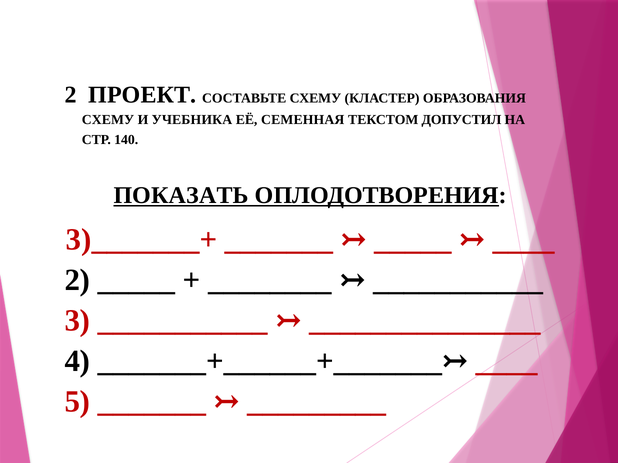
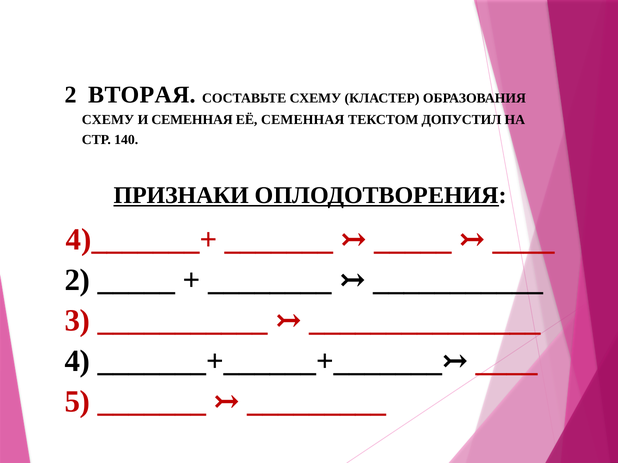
ПРОЕКТ: ПРОЕКТ -> ВТОРАЯ
И УЧЕБНИКА: УЧЕБНИКА -> СЕМЕННАЯ
ПОКАЗАТЬ: ПОКАЗАТЬ -> ПРИЗНАКИ
3)_______+: 3)_______+ -> 4)_______+
